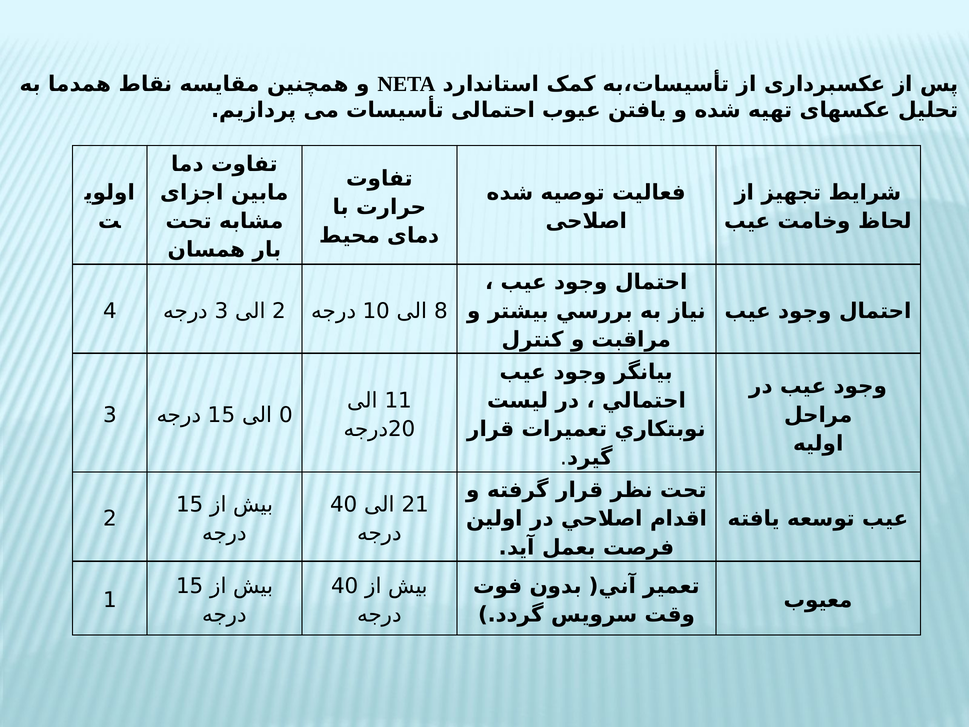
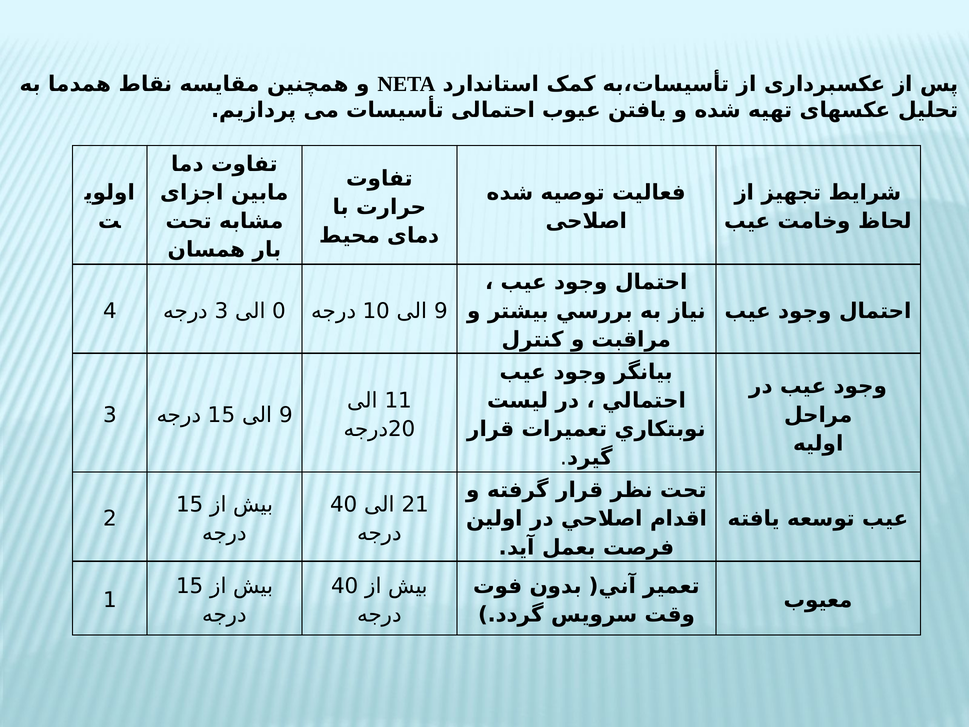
4 2: 2 -> 0
8 at (441, 311): 8 -> 9
3 0: 0 -> 9
